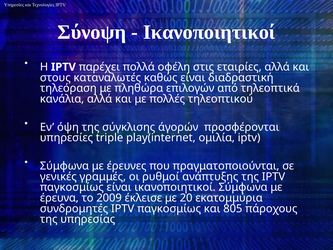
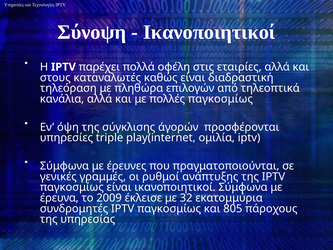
πολλές τηλεοπτικού: τηλεοπτικού -> παγκοσμίως
20: 20 -> 32
